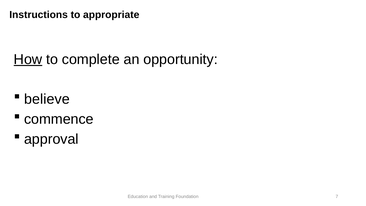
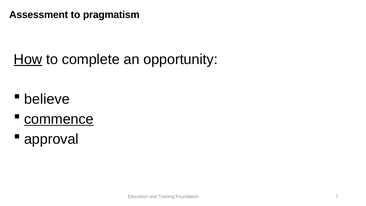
Instructions: Instructions -> Assessment
appropriate: appropriate -> pragmatism
commence underline: none -> present
